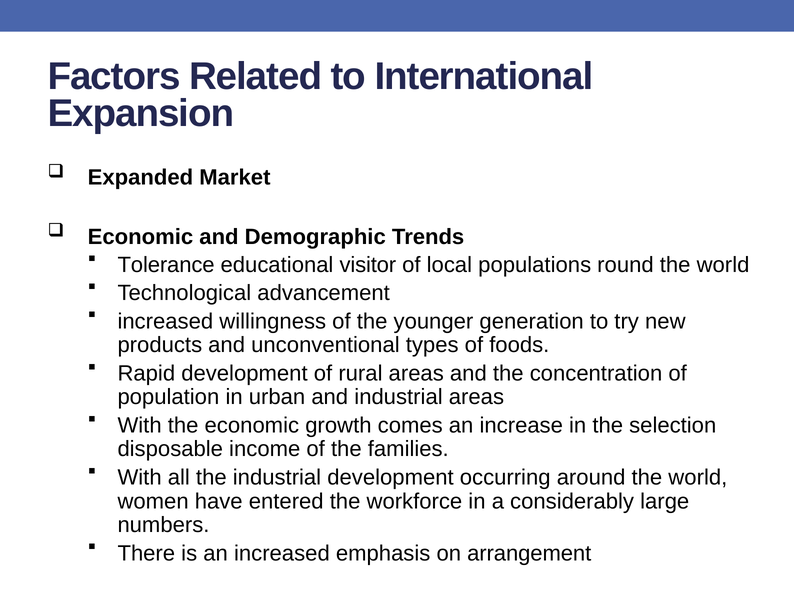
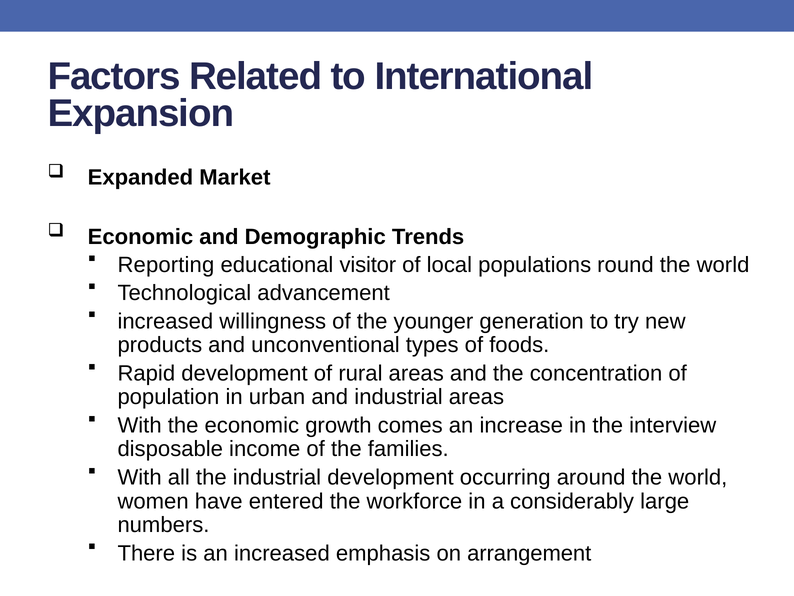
Tolerance: Tolerance -> Reporting
selection: selection -> interview
